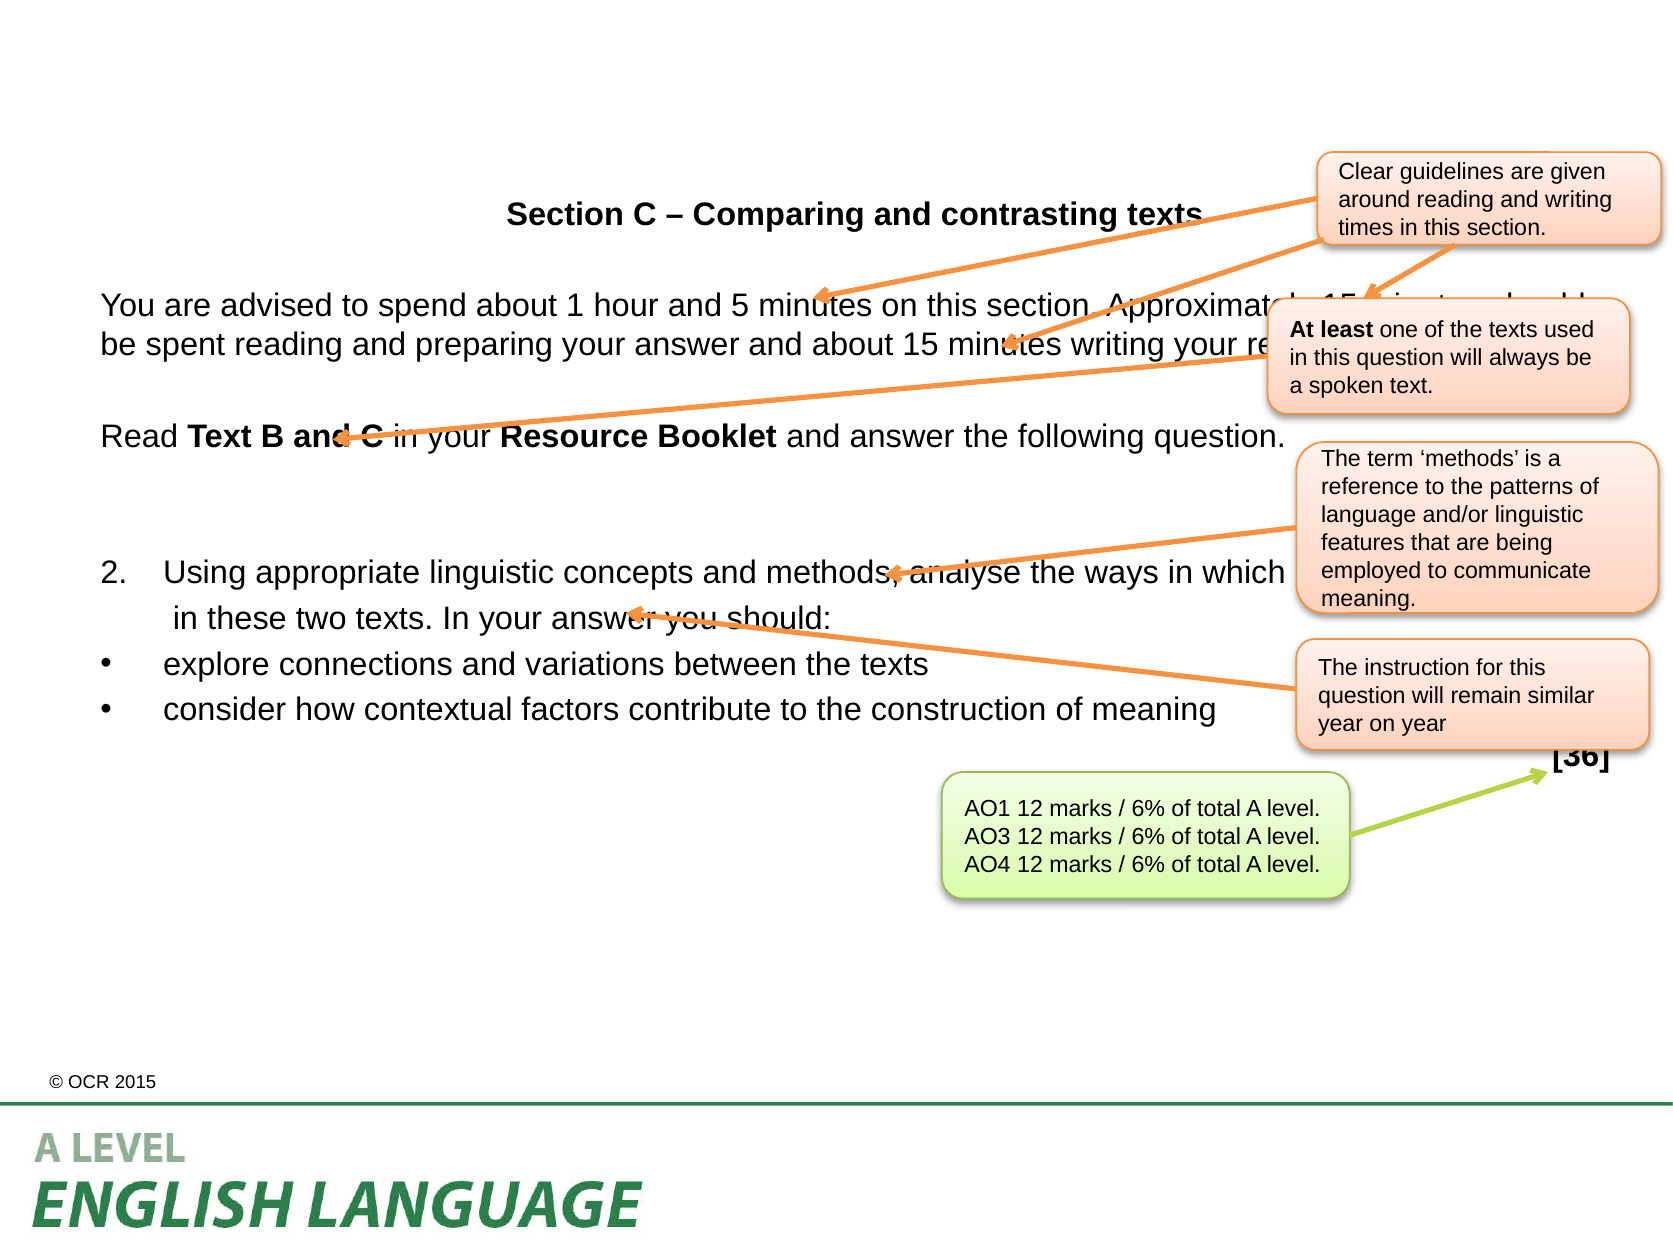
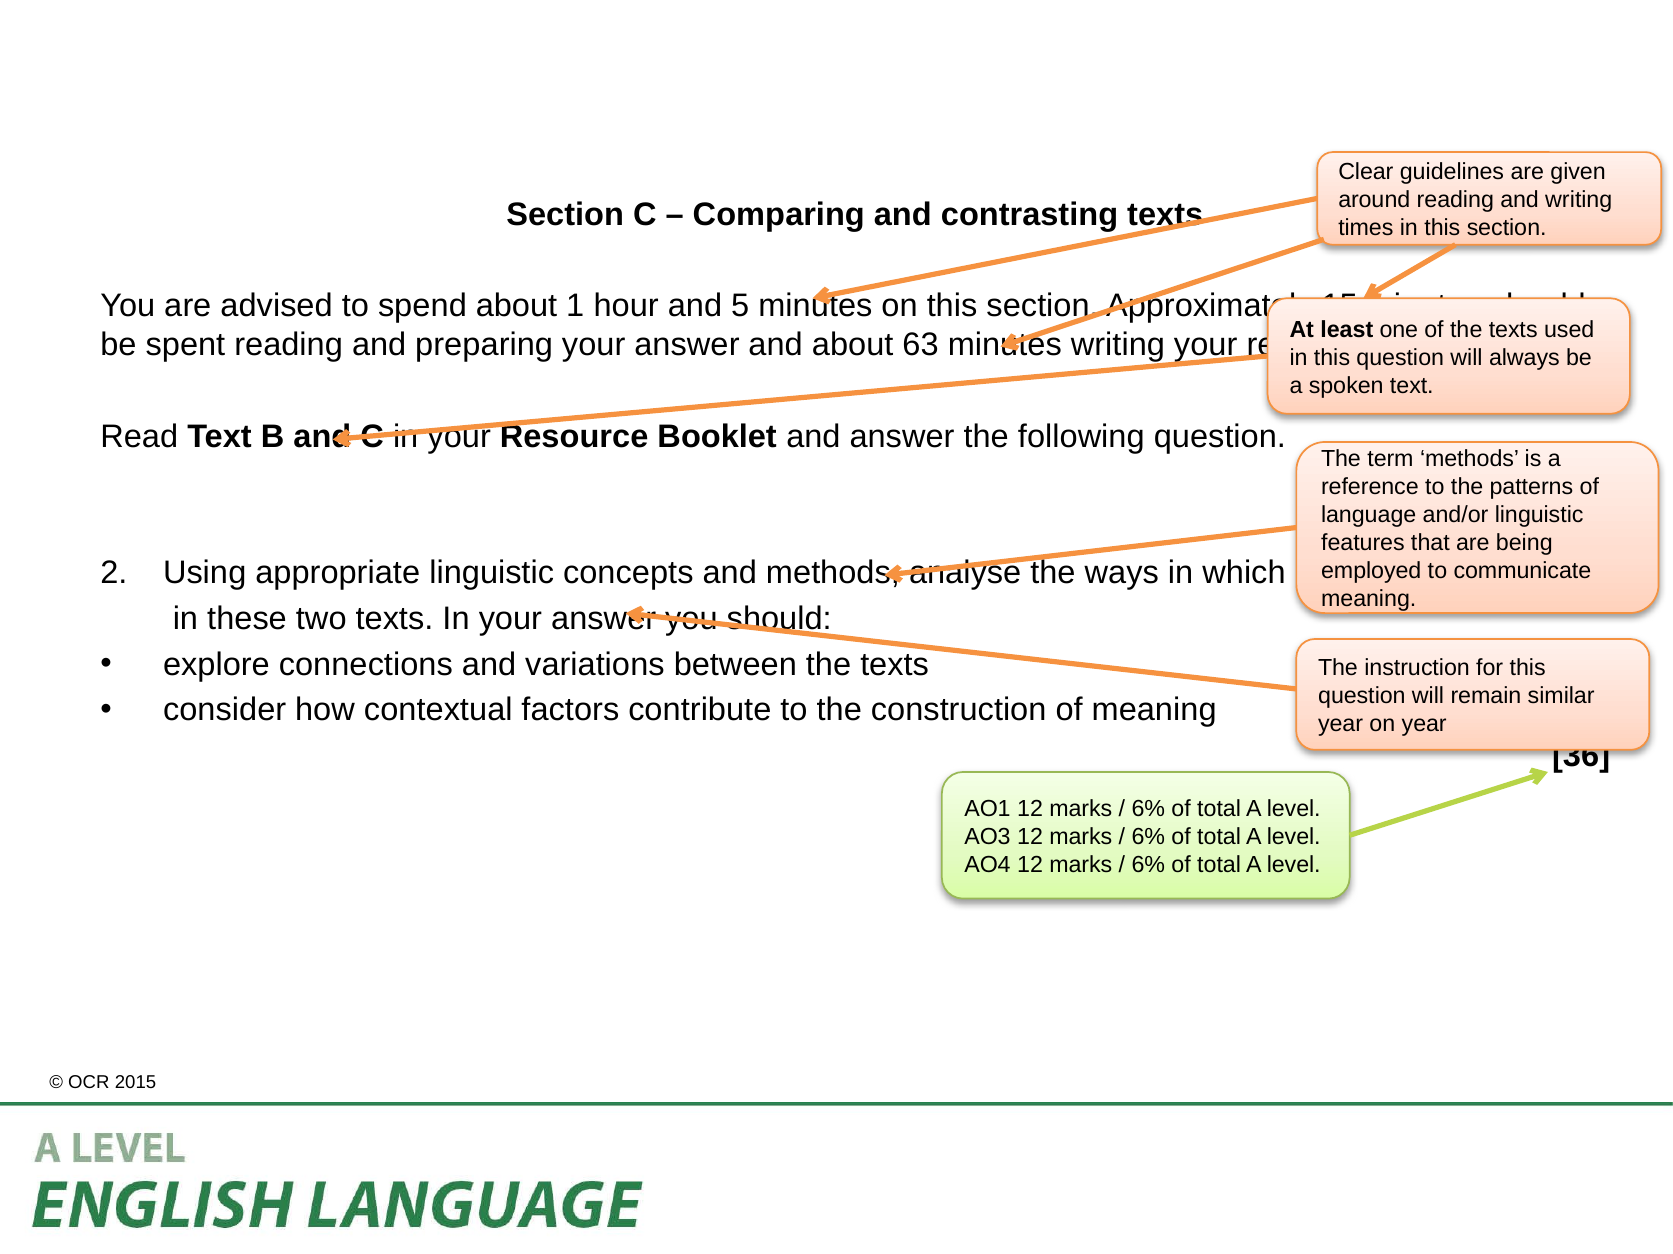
about 15: 15 -> 63
